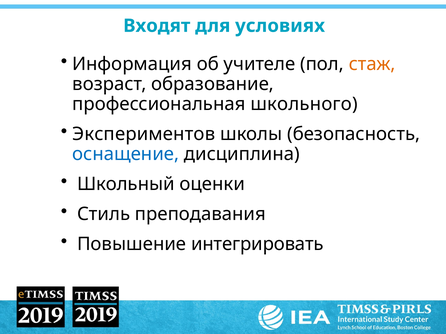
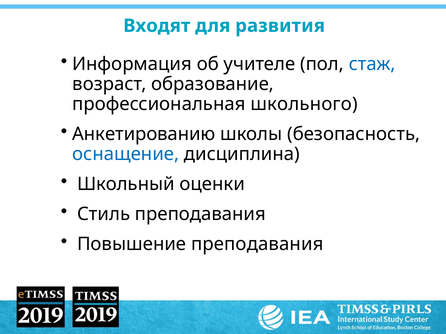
условиях: условиях -> развития
стаж colour: orange -> blue
Экспериментов: Экспериментов -> Анкетированию
Повышение интегрировать: интегрировать -> преподавания
